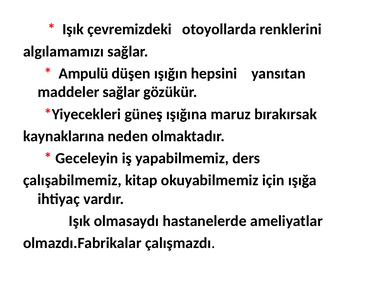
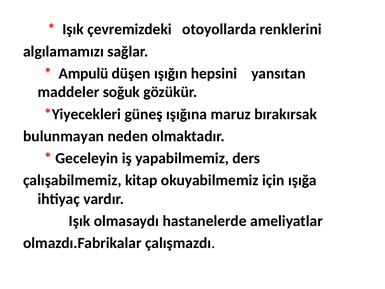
maddeler sağlar: sağlar -> soğuk
kaynaklarına: kaynaklarına -> bulunmayan
